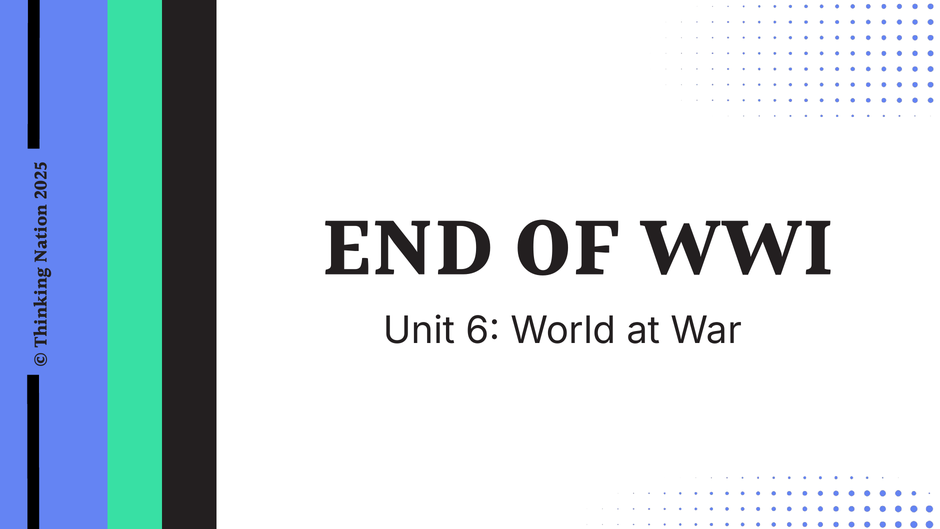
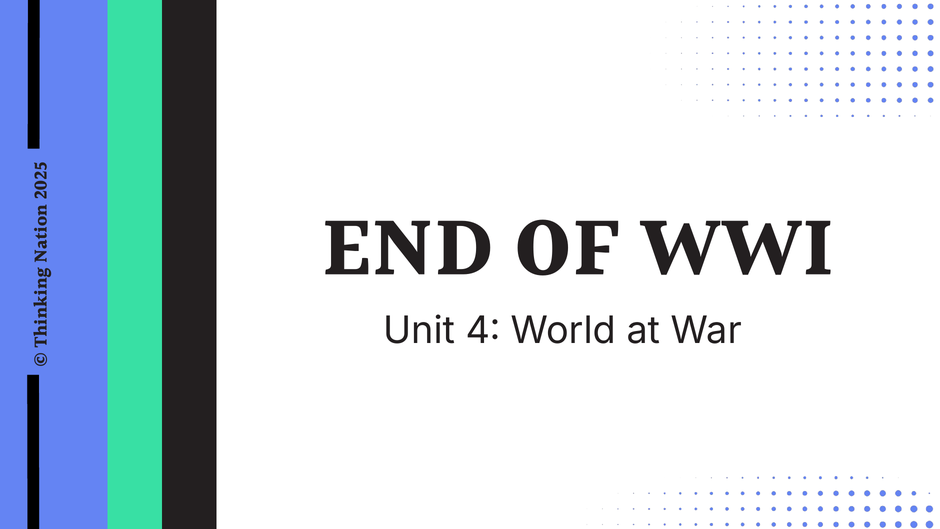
6: 6 -> 4
